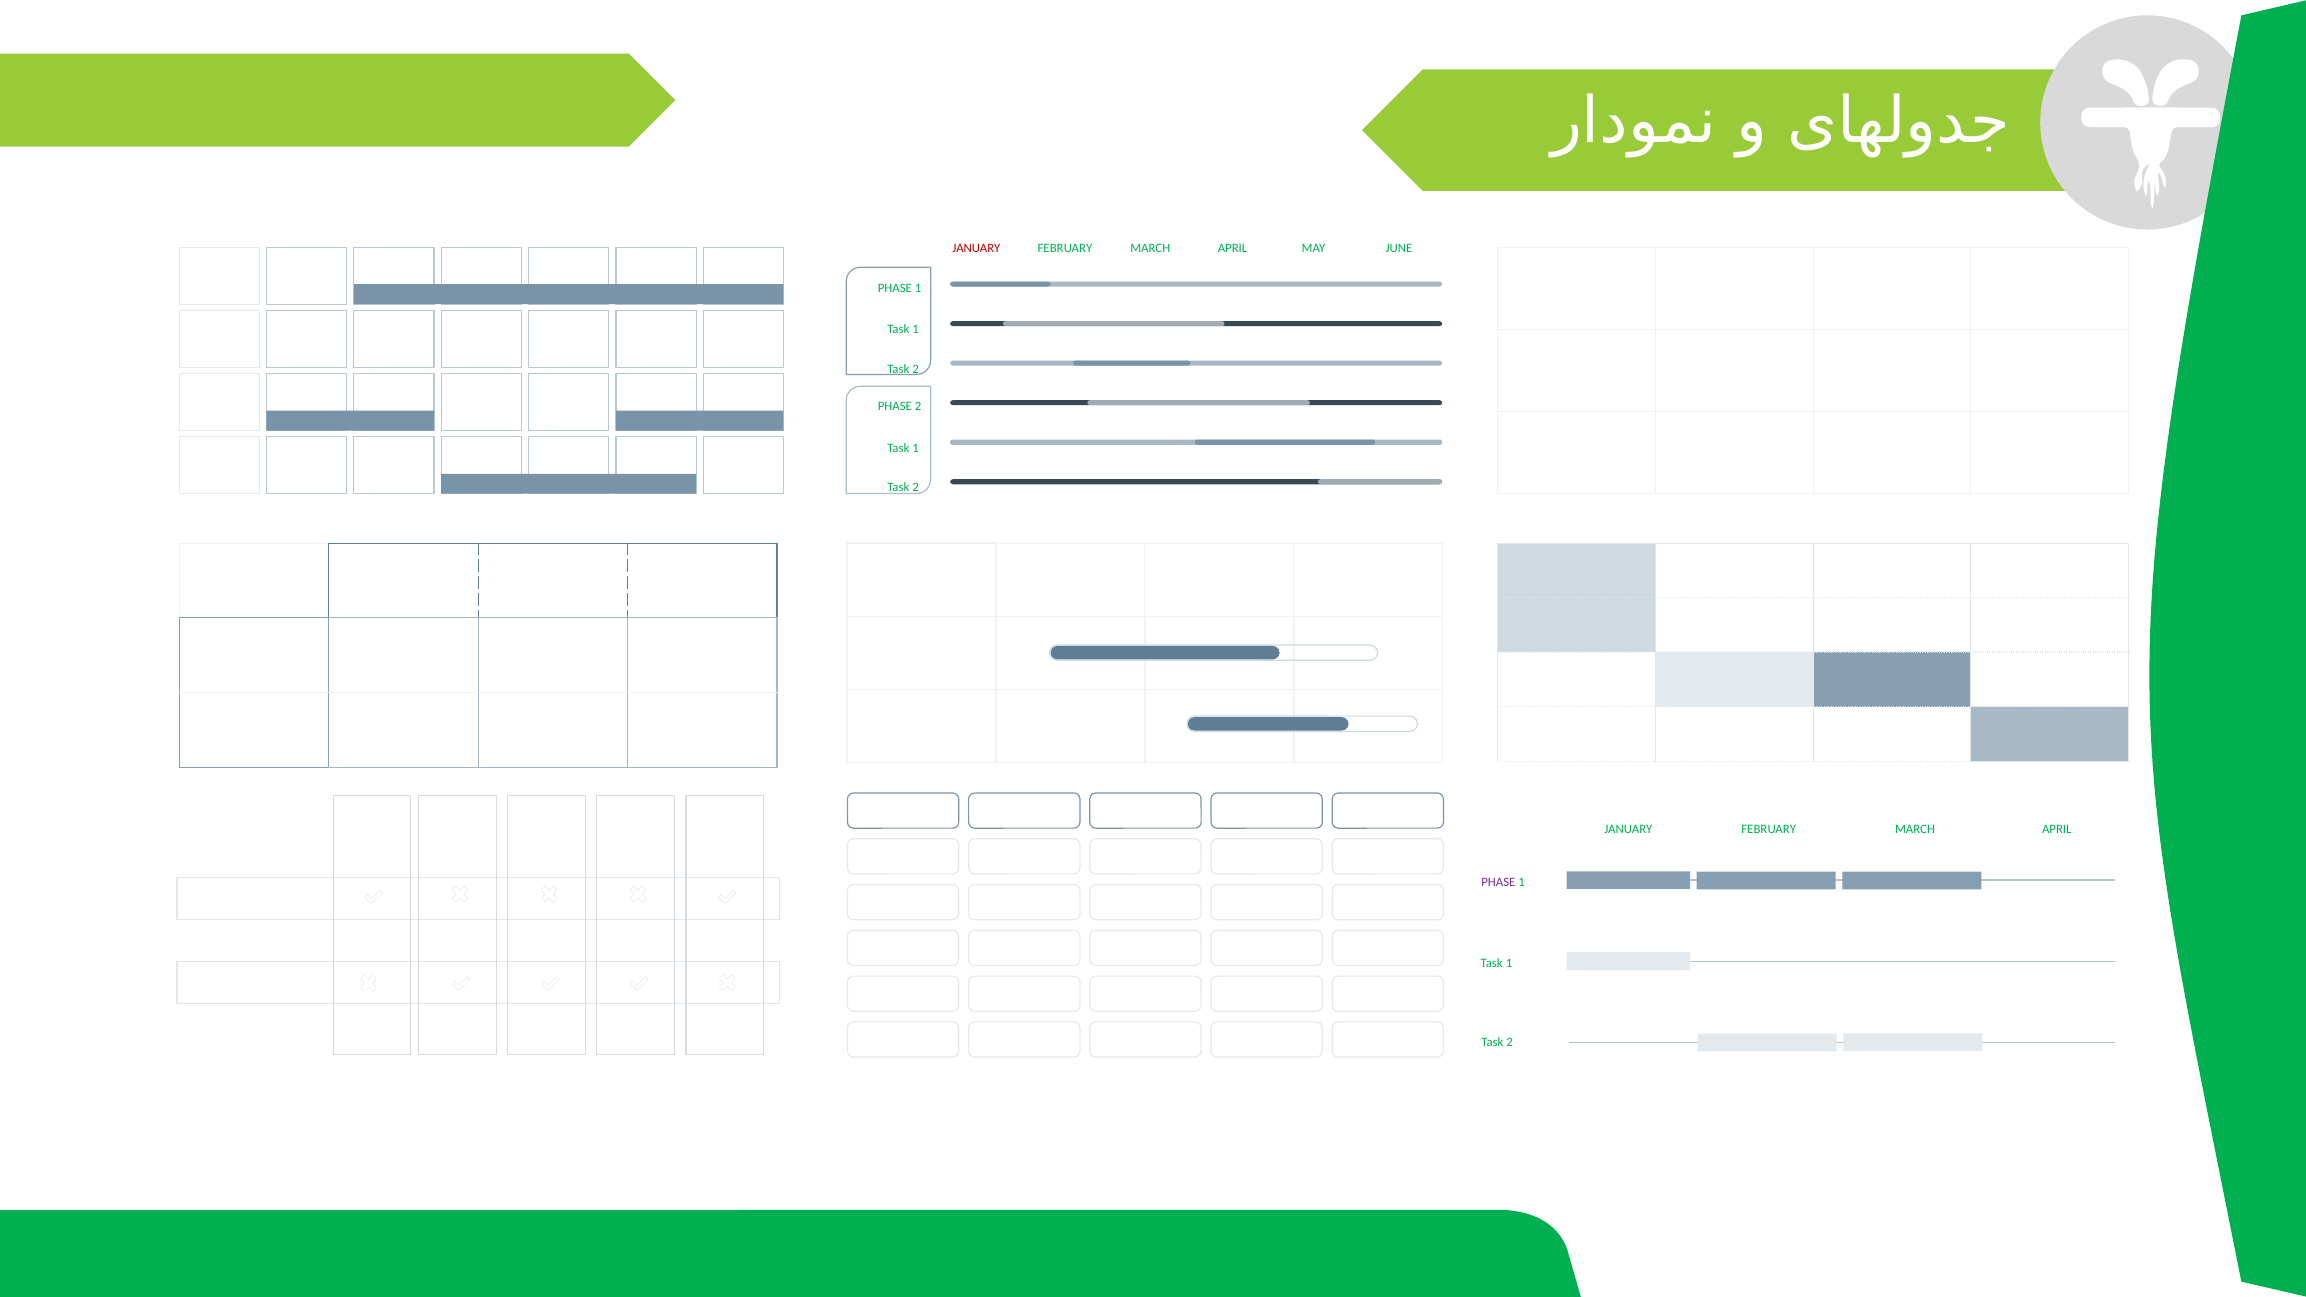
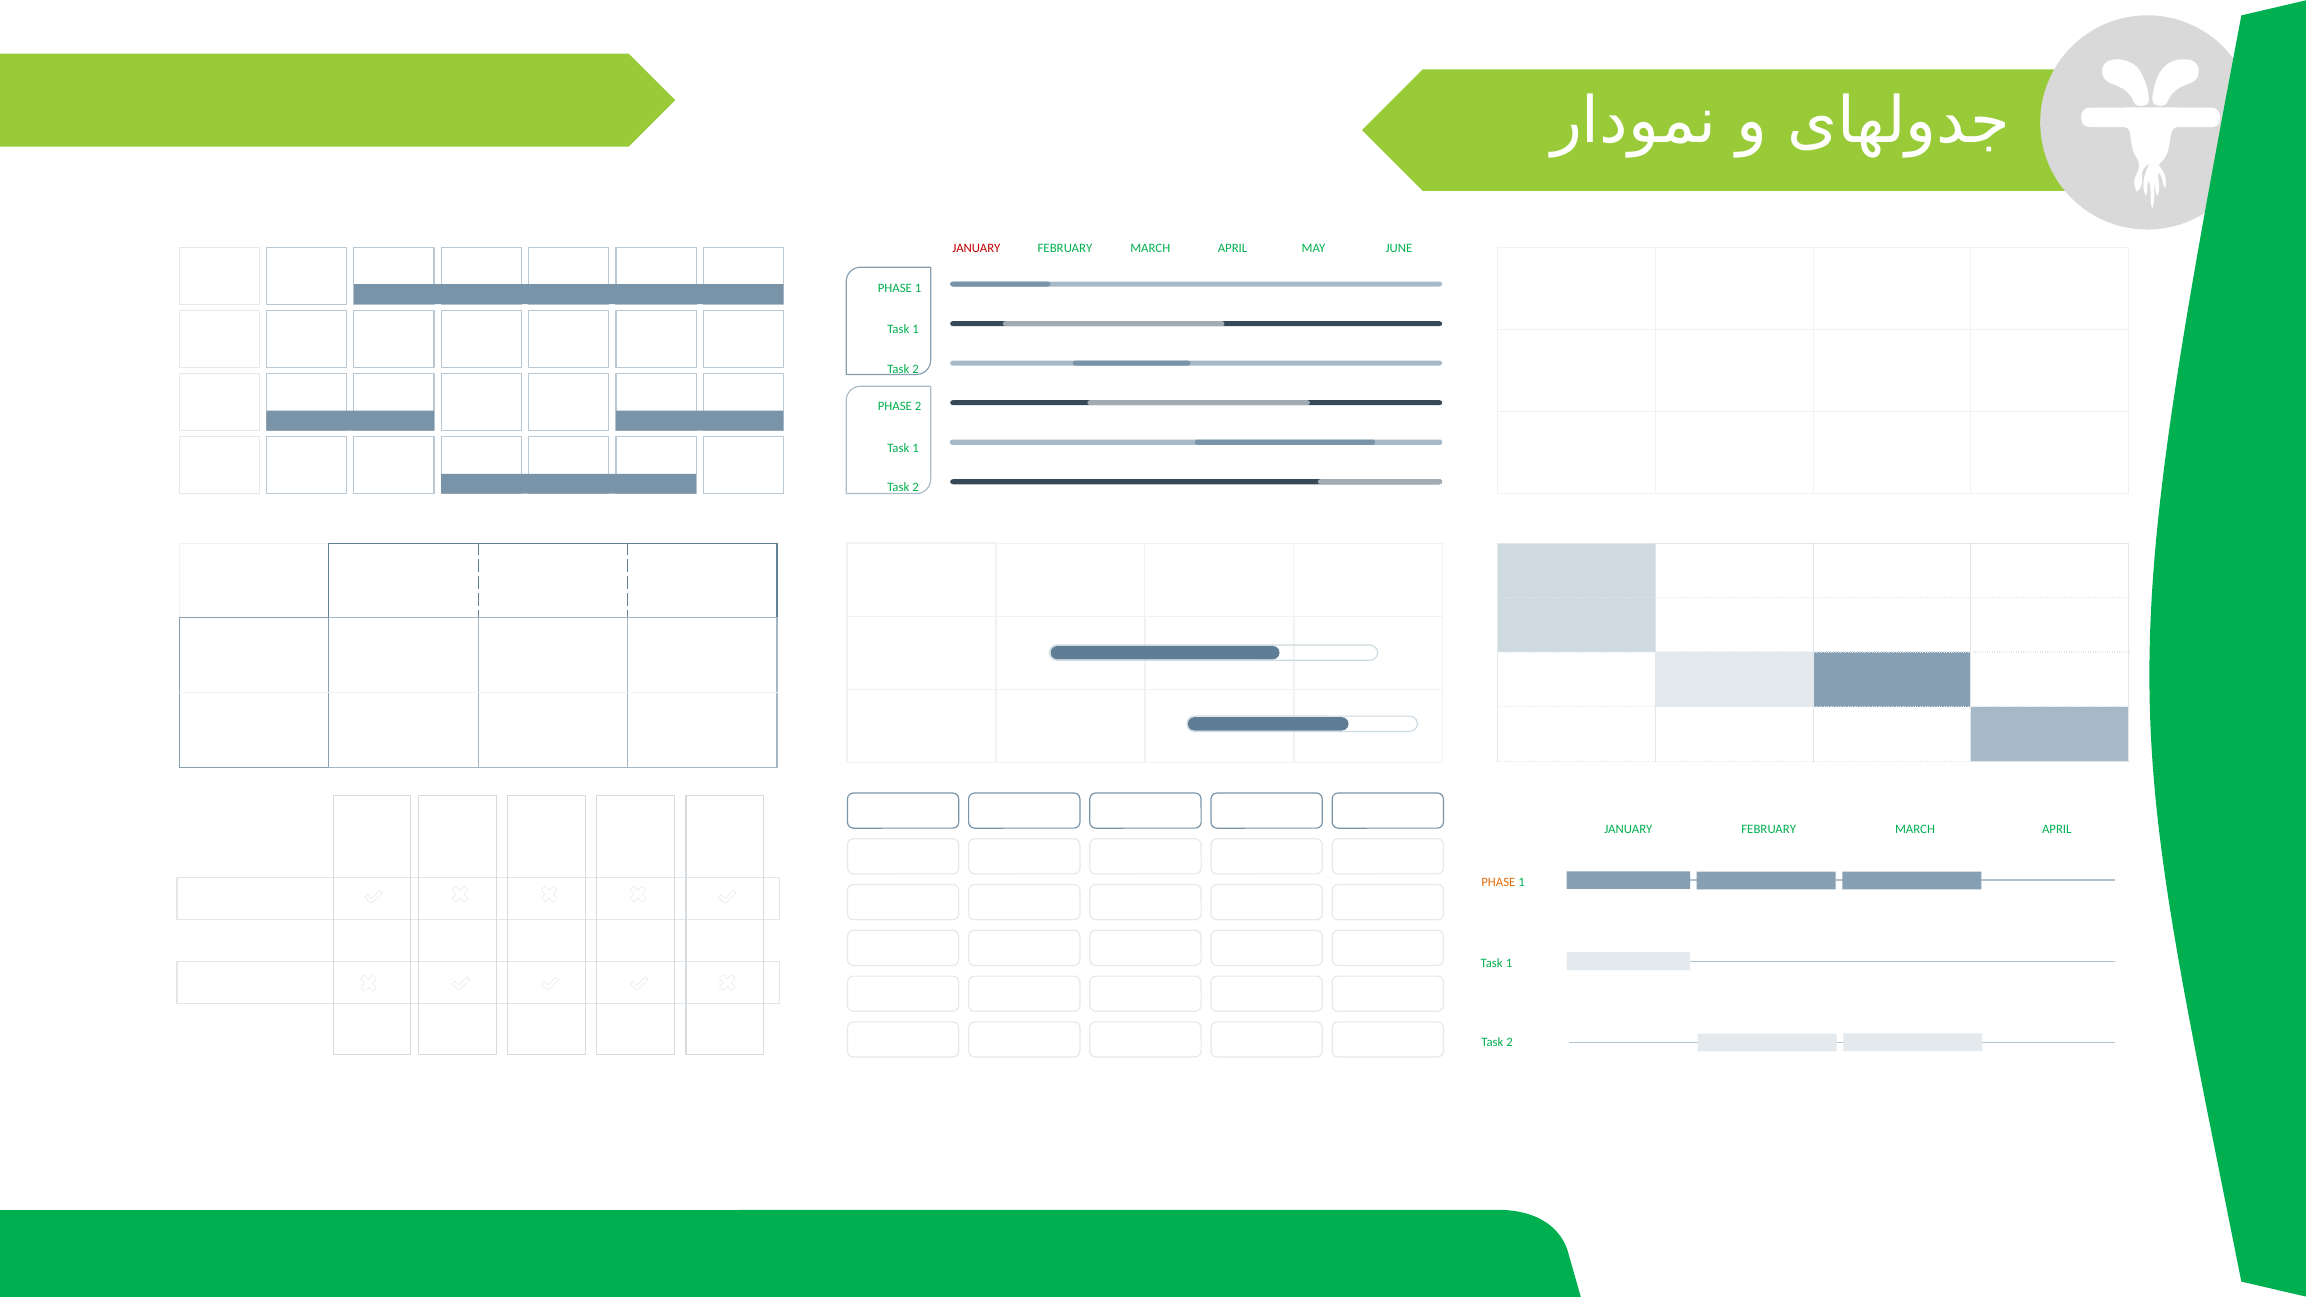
PHASE at (1498, 883) colour: purple -> orange
